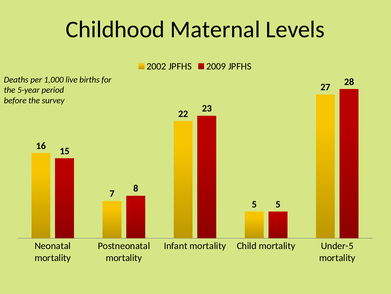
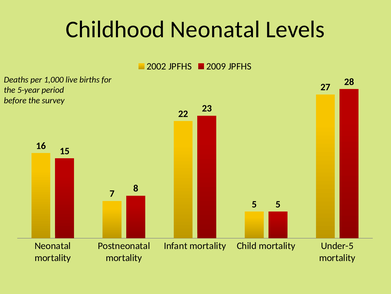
Childhood Maternal: Maternal -> Neonatal
